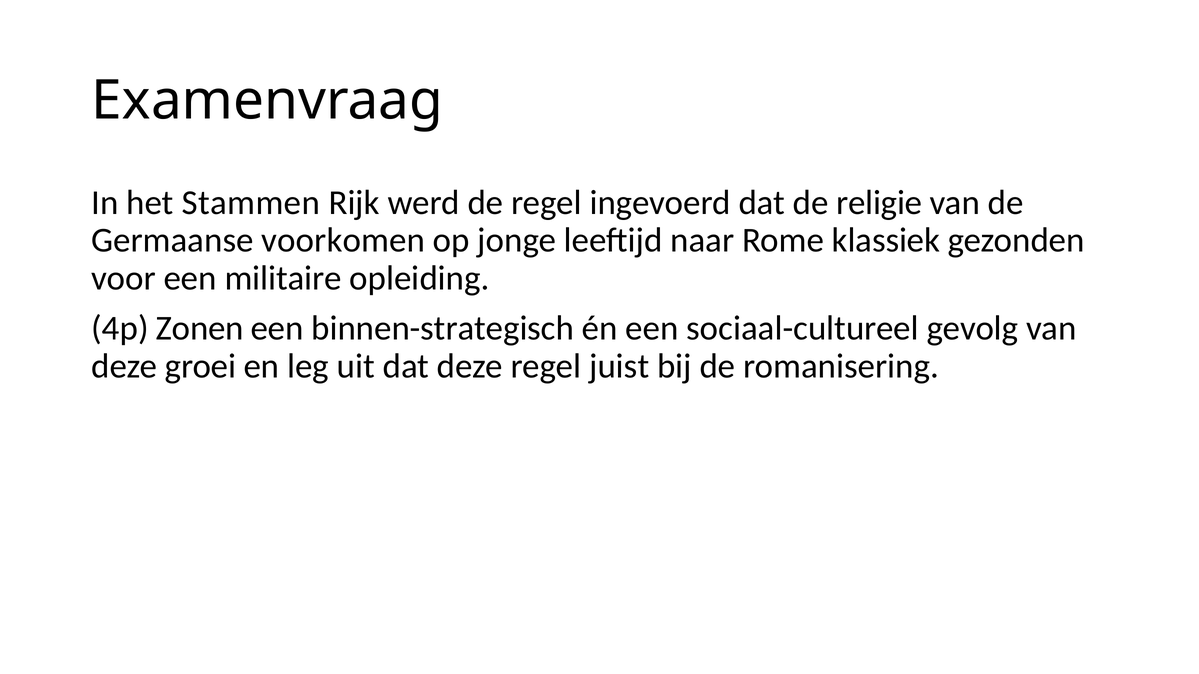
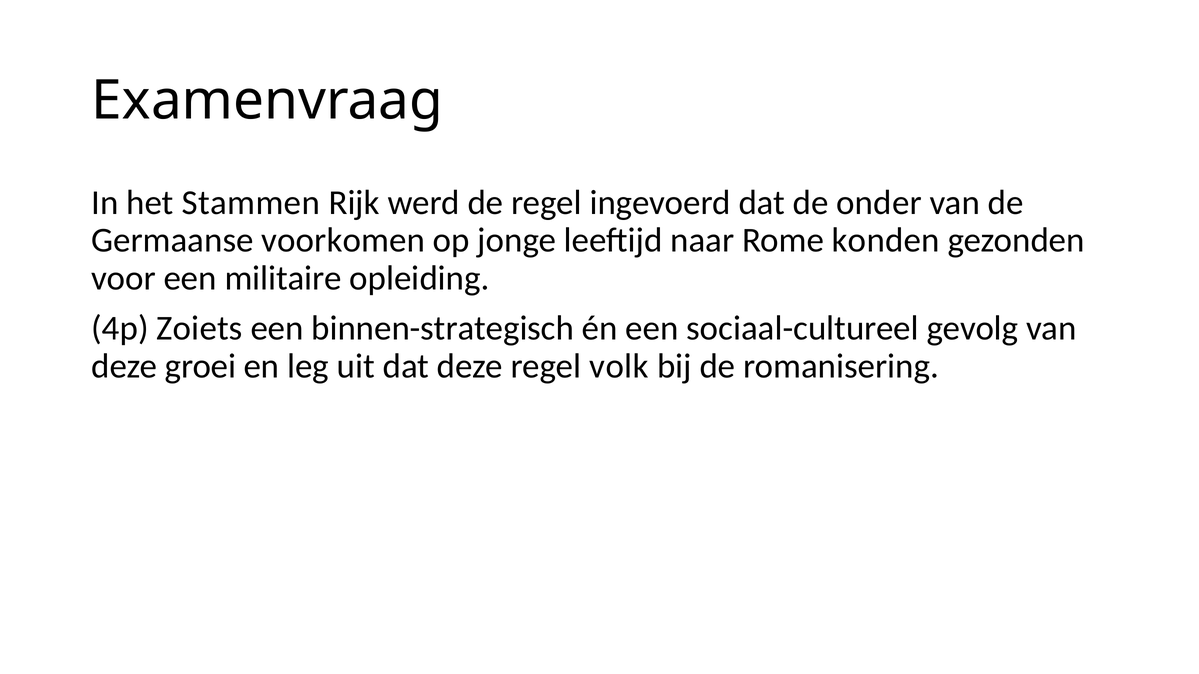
religie: religie -> onder
klassiek: klassiek -> konden
Zonen: Zonen -> Zoiets
juist: juist -> volk
